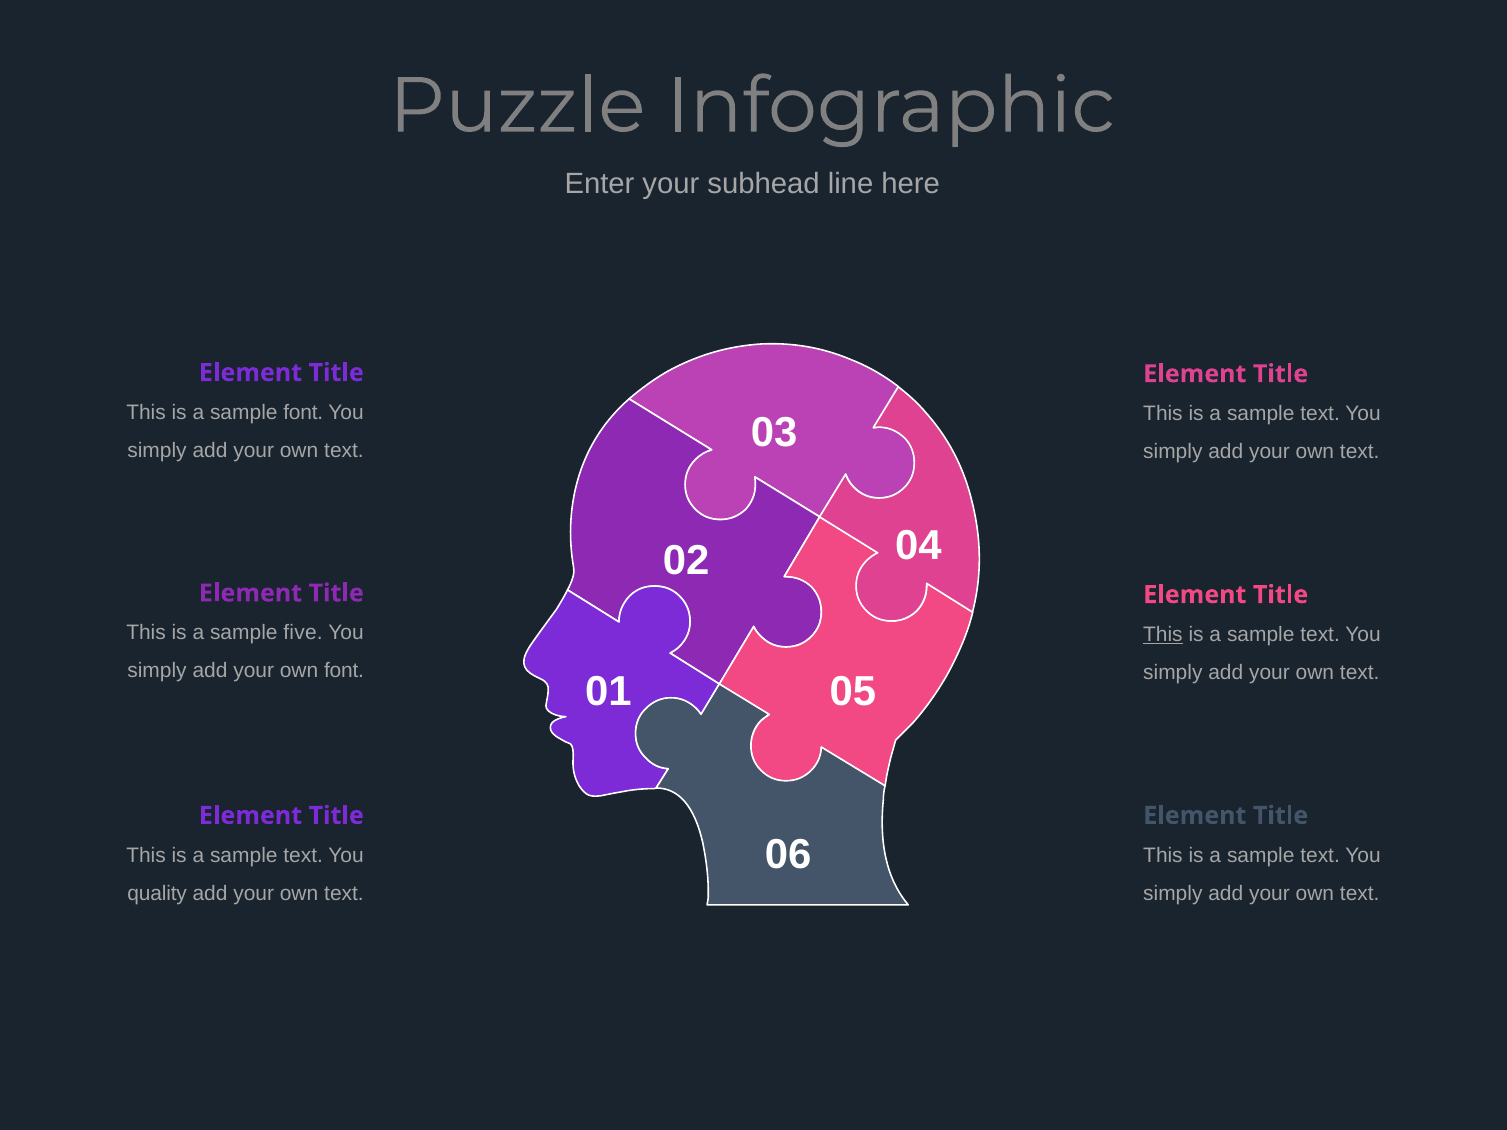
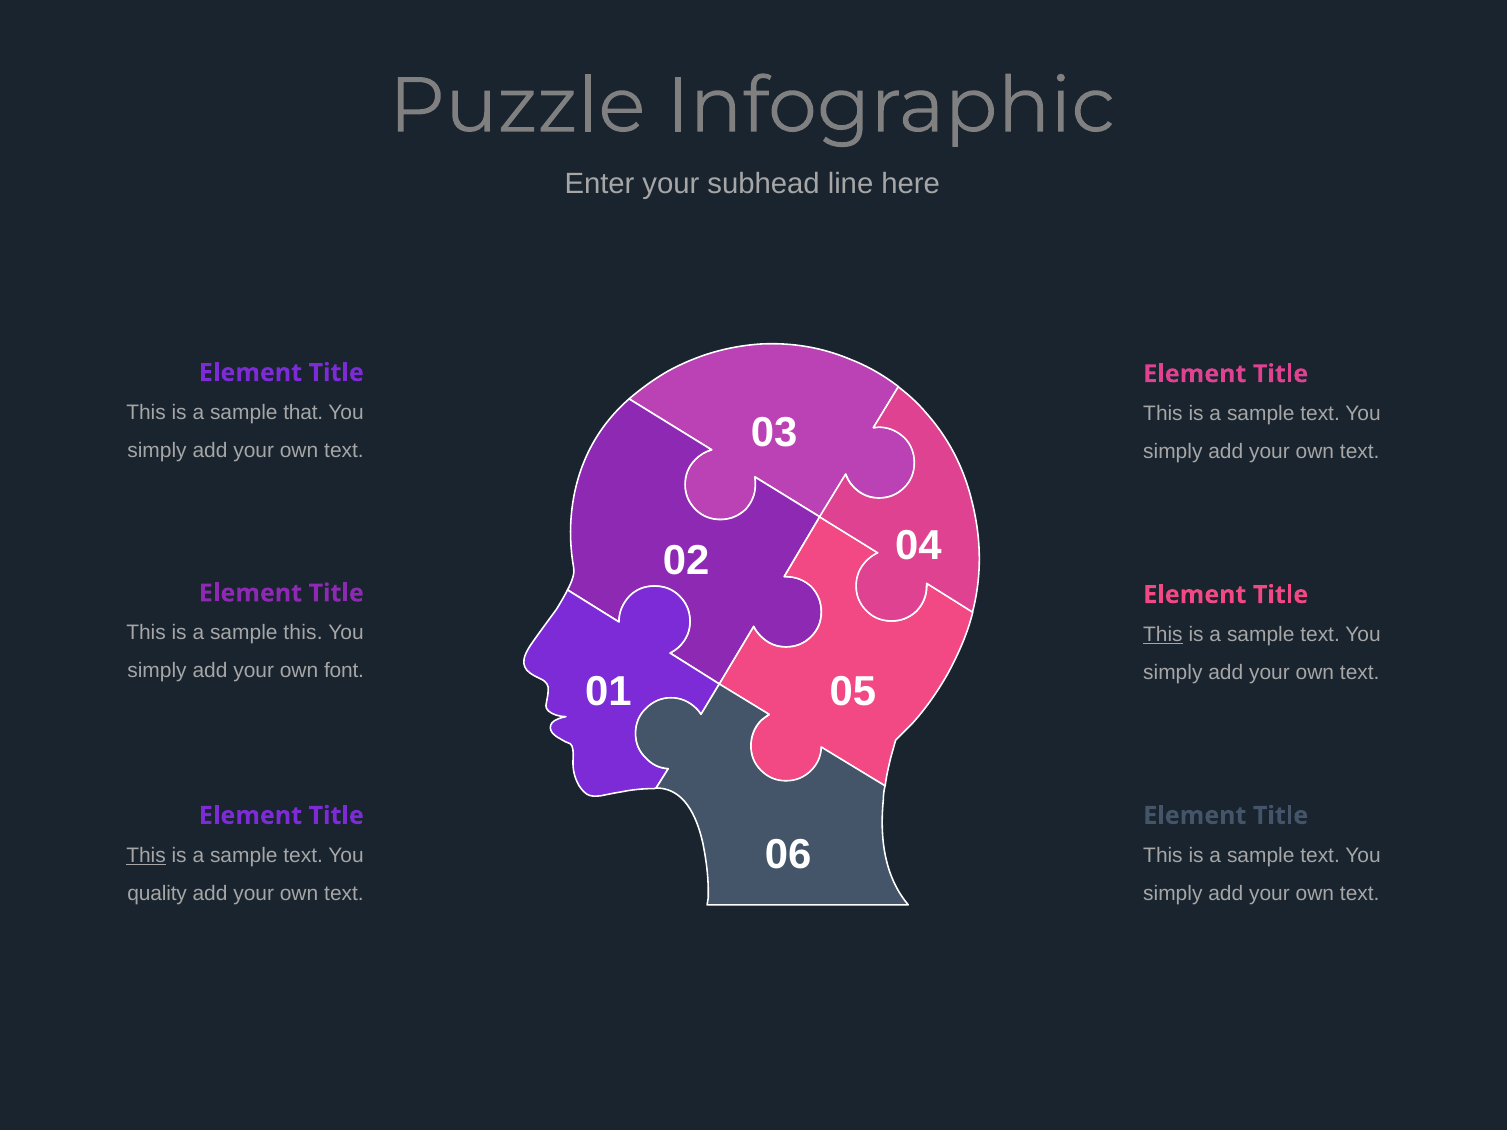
sample font: font -> that
sample five: five -> this
This at (146, 856) underline: none -> present
